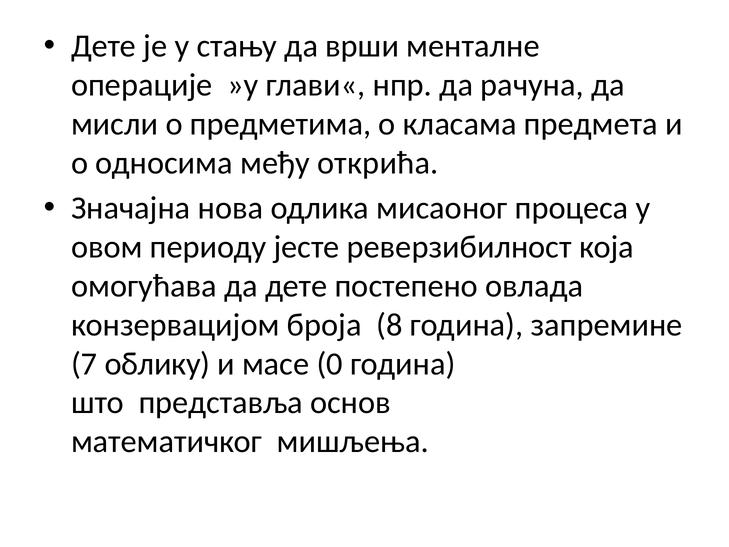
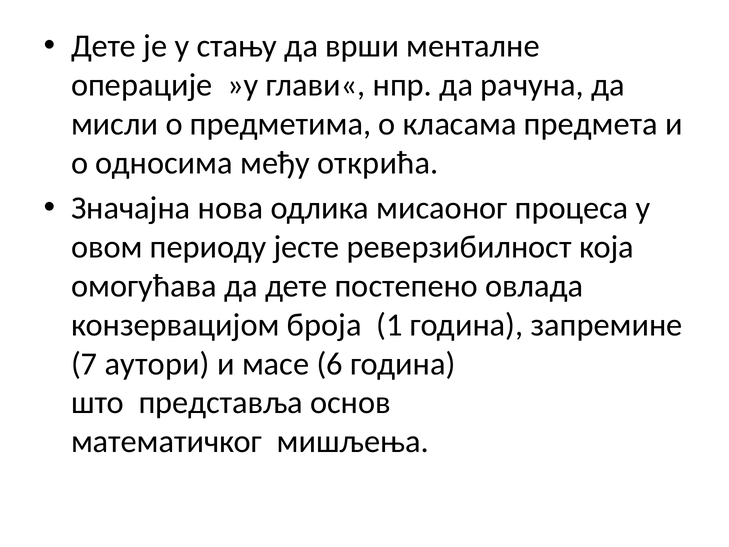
8: 8 -> 1
облику: облику -> аутори
0: 0 -> 6
